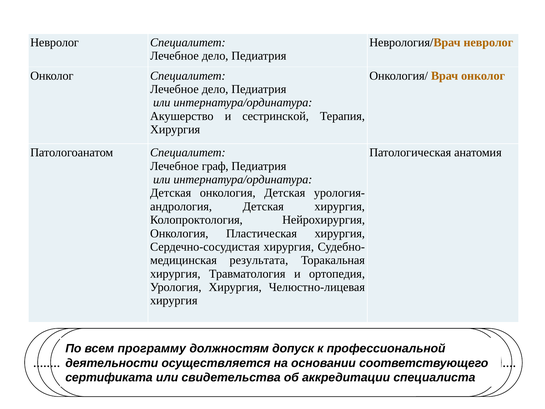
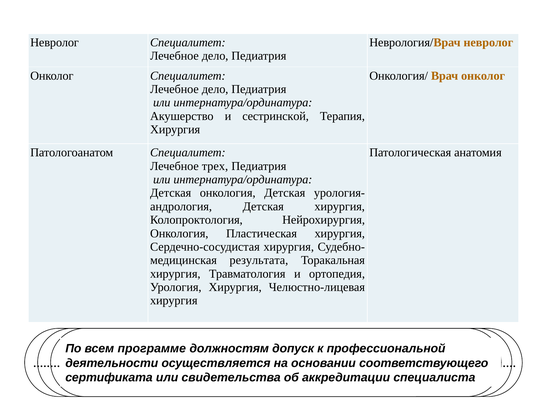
граф: граф -> трех
программу: программу -> программе
